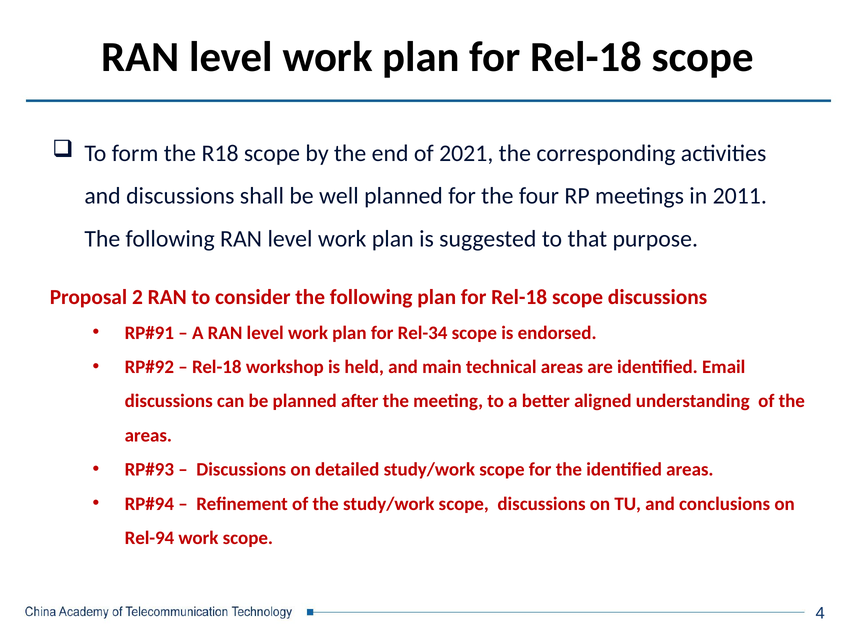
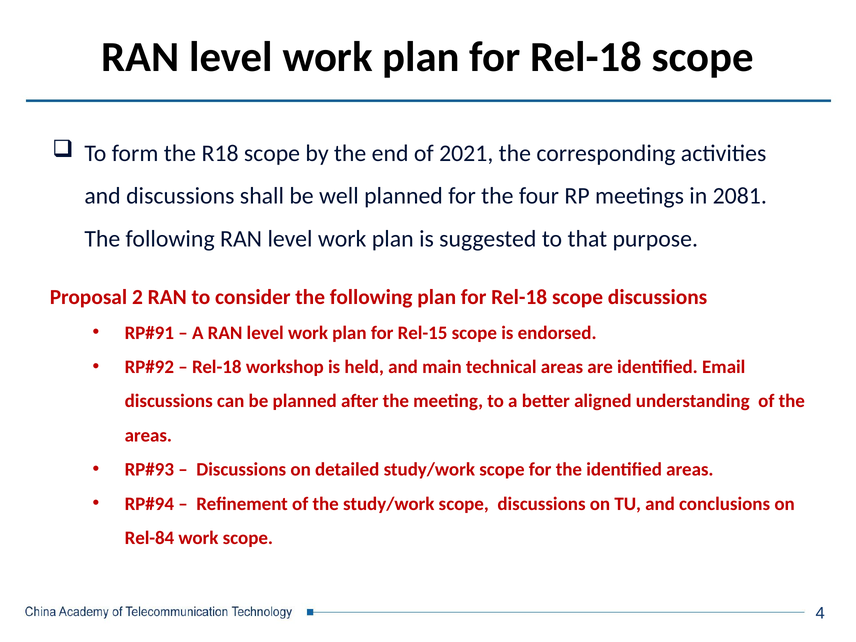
2011: 2011 -> 2081
Rel-34: Rel-34 -> Rel-15
Rel-94: Rel-94 -> Rel-84
